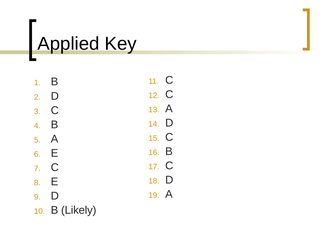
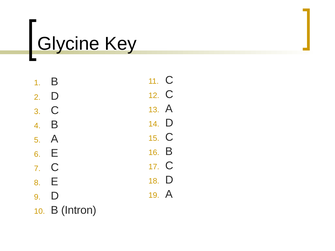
Applied: Applied -> Glycine
Likely: Likely -> Intron
